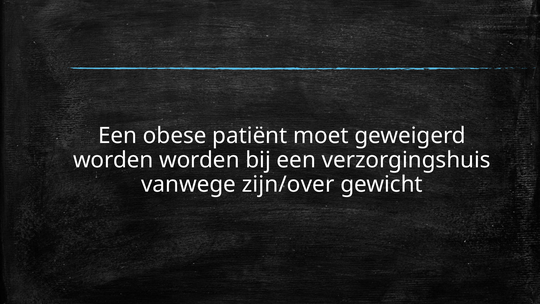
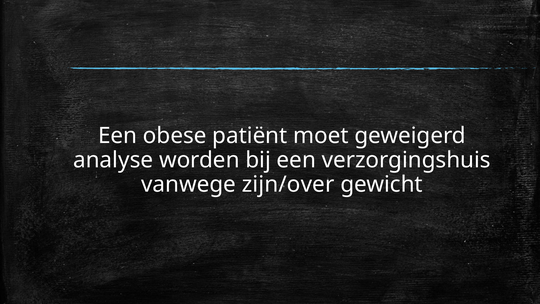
worden at (113, 160): worden -> analyse
